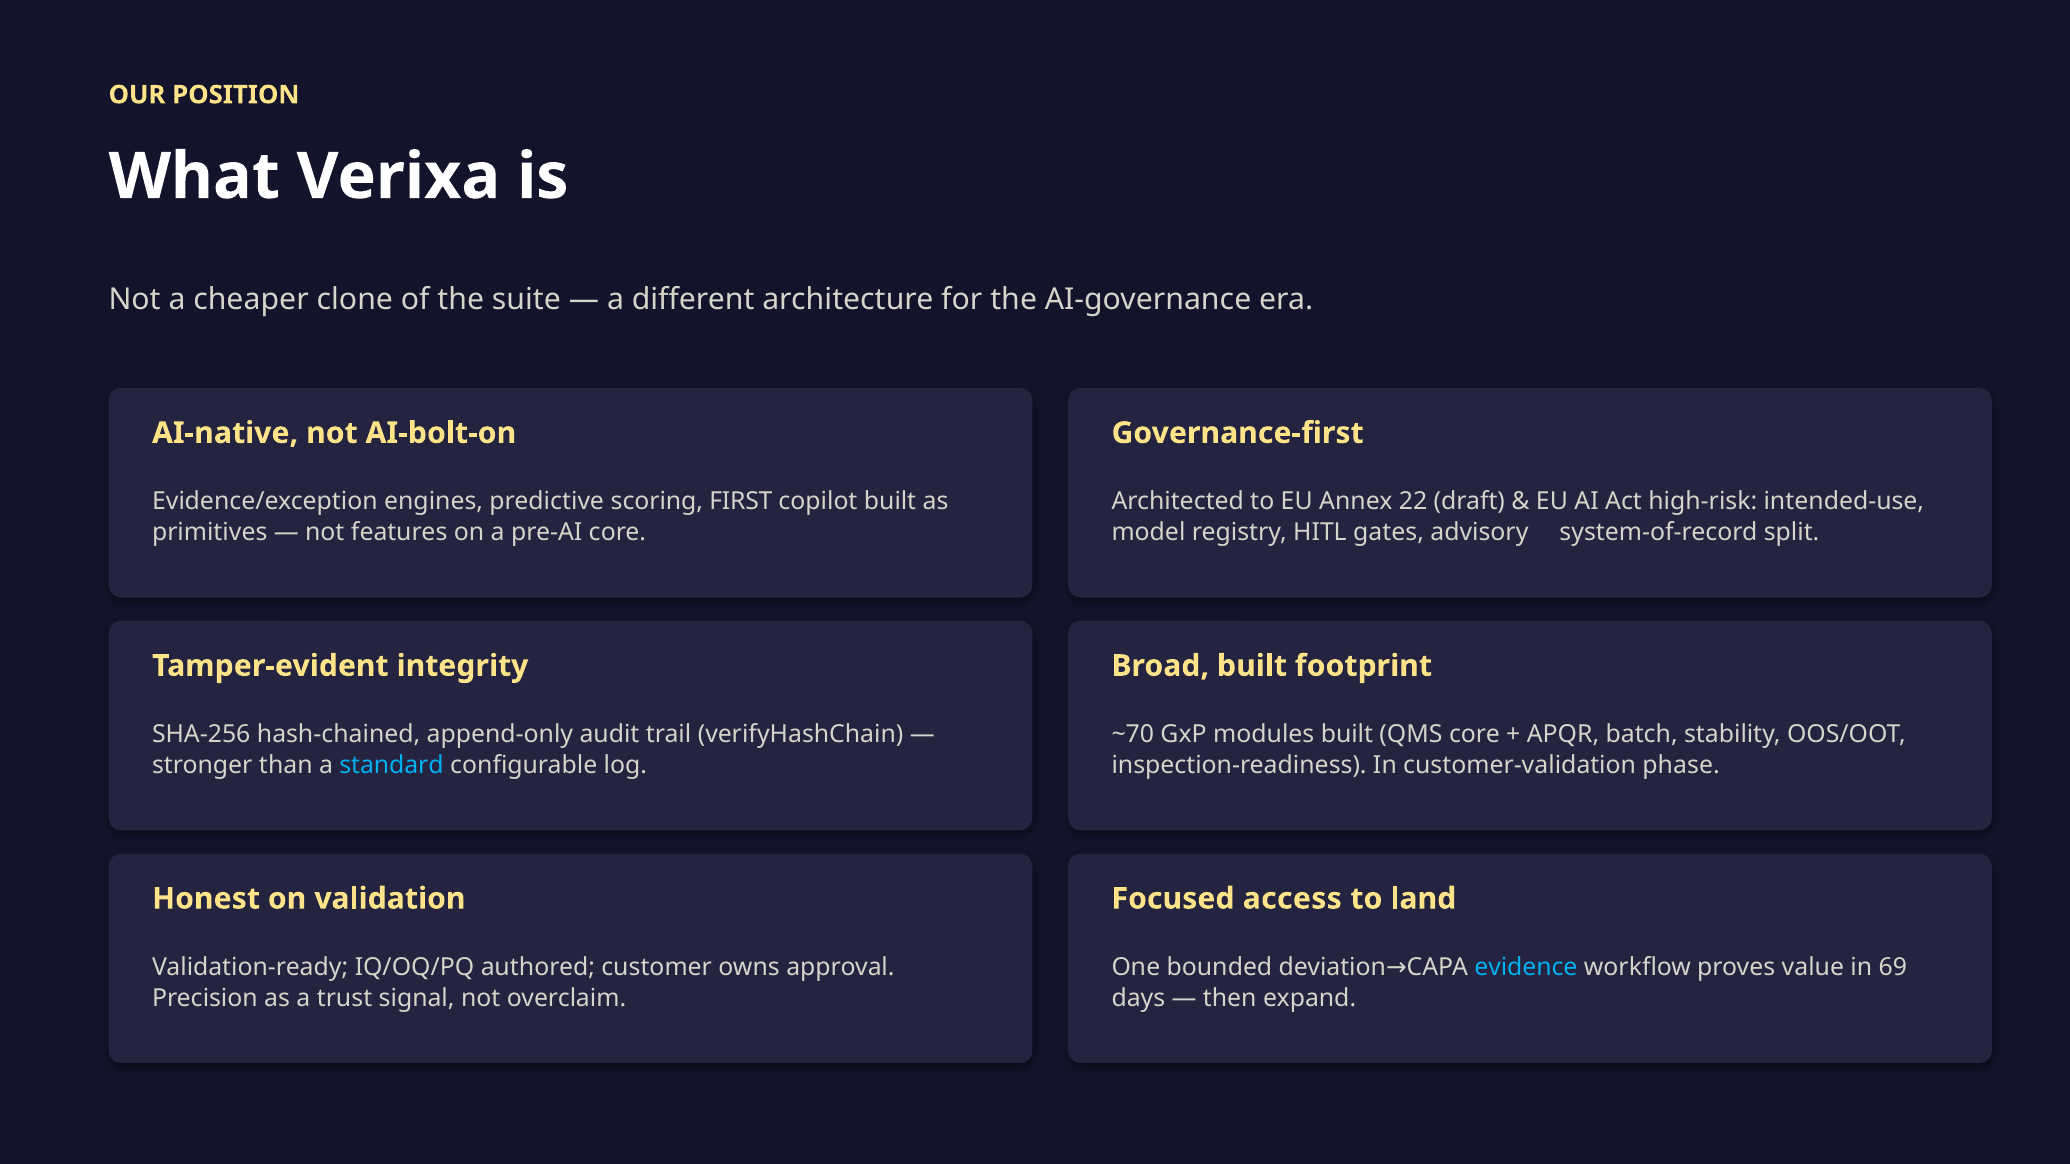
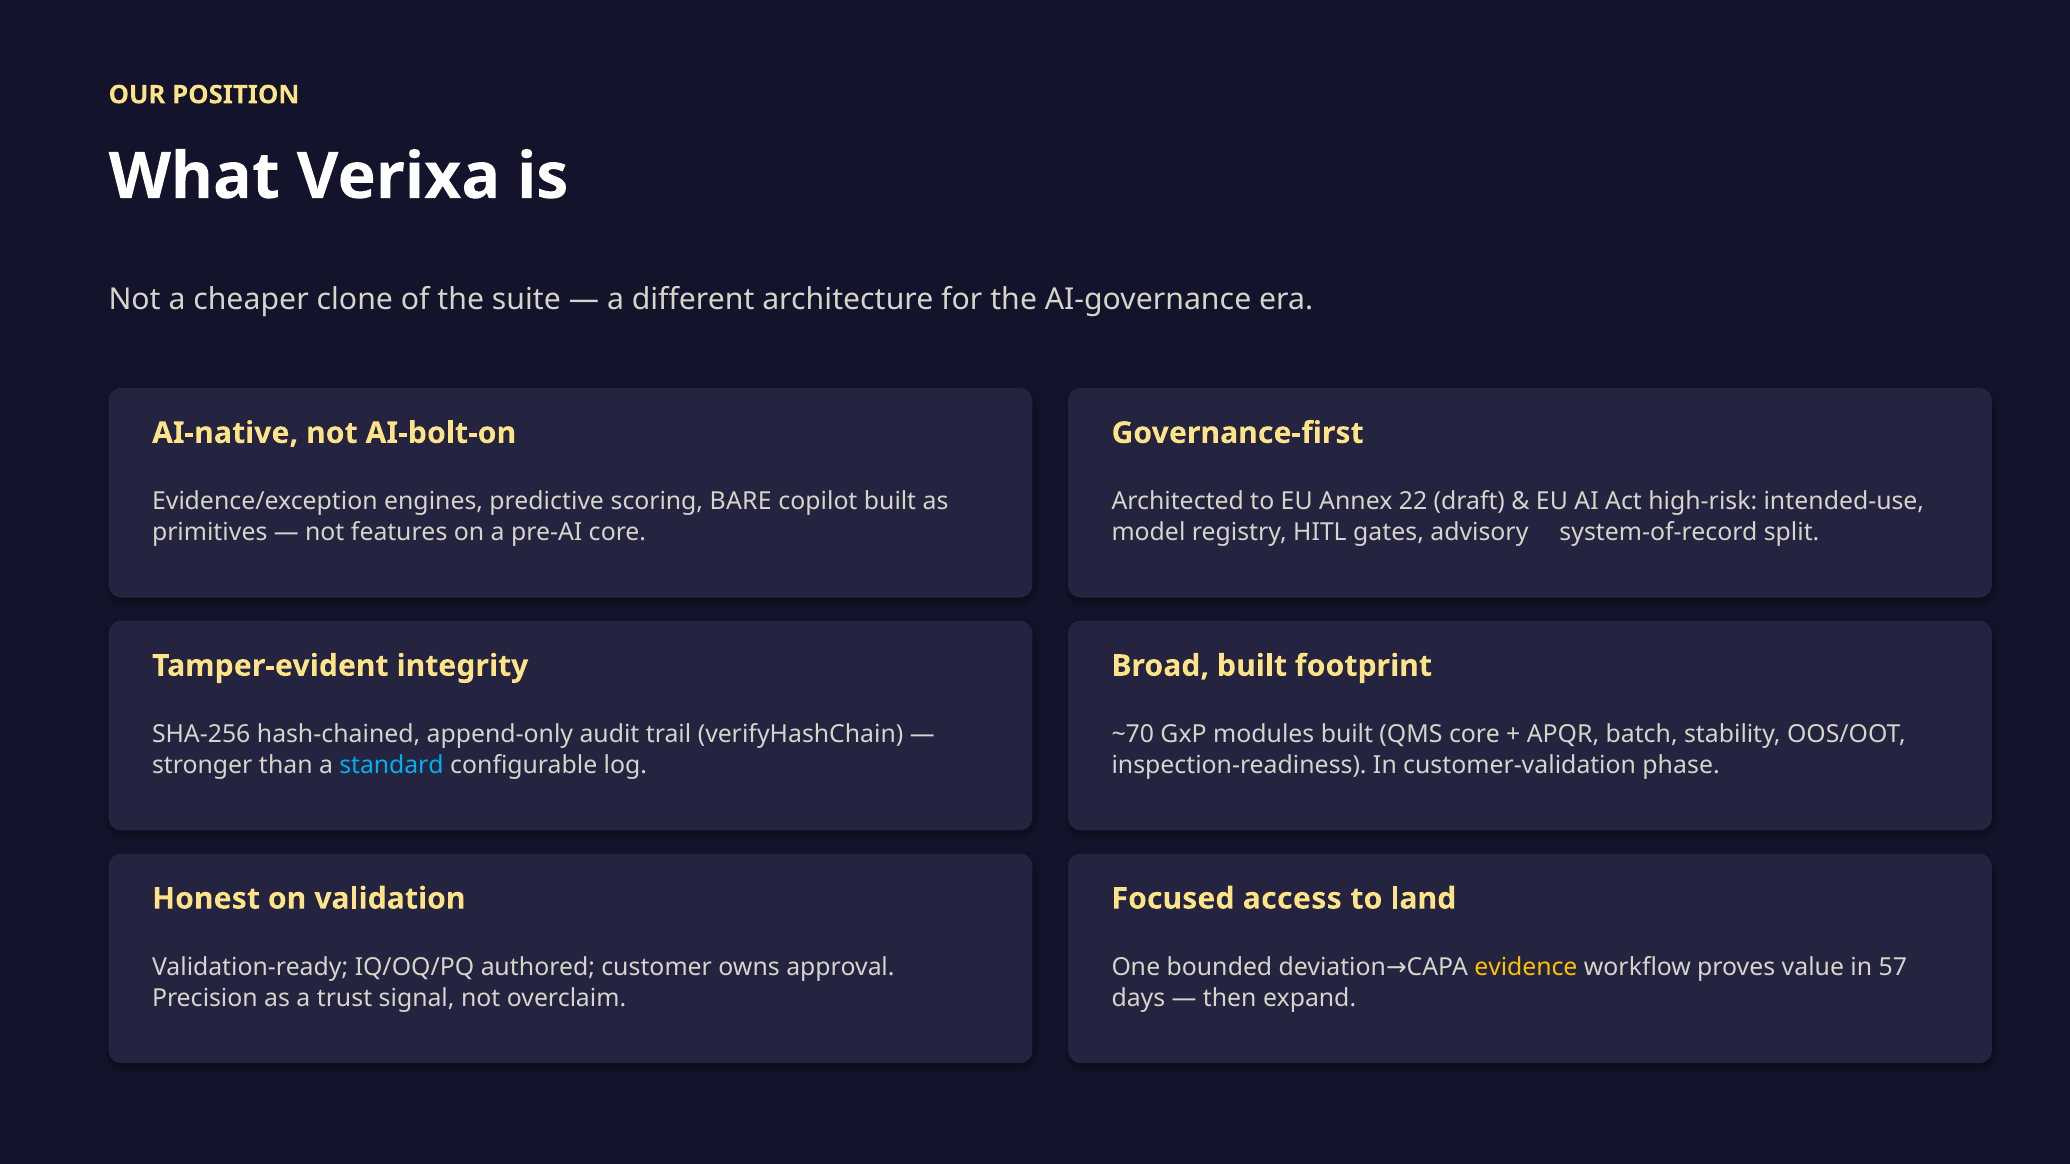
FIRST: FIRST -> BARE
evidence colour: light blue -> yellow
69: 69 -> 57
